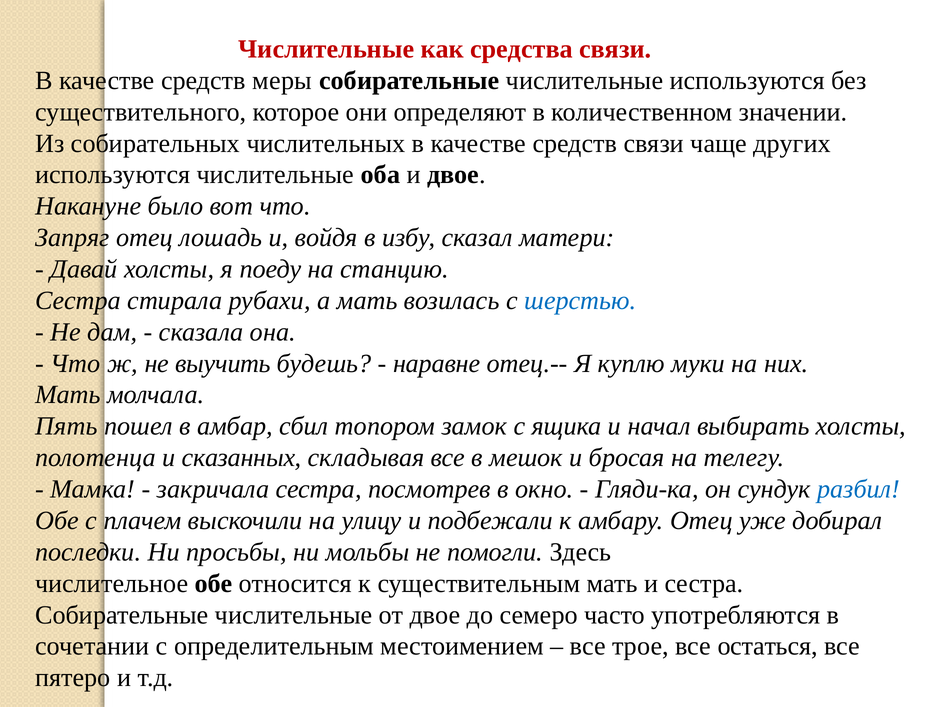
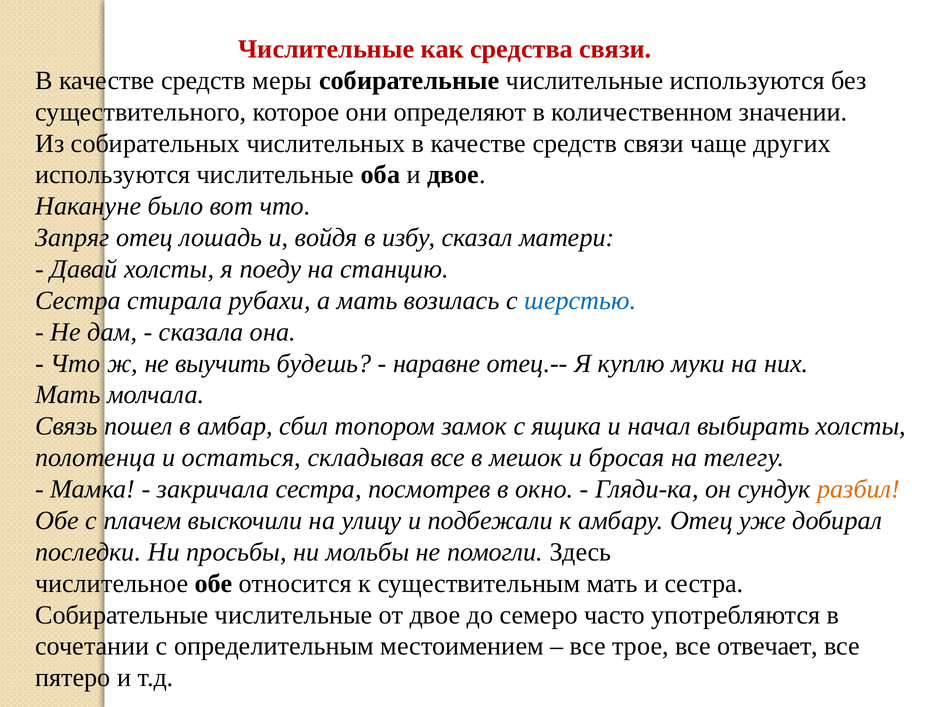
Пять: Пять -> Связь
сказанных: сказанных -> остаться
разбил colour: blue -> orange
остаться: остаться -> отвечает
